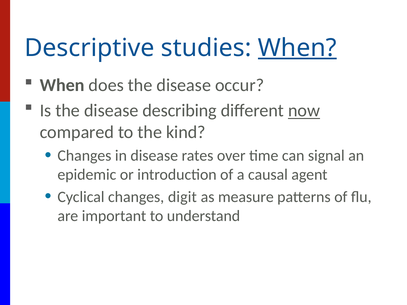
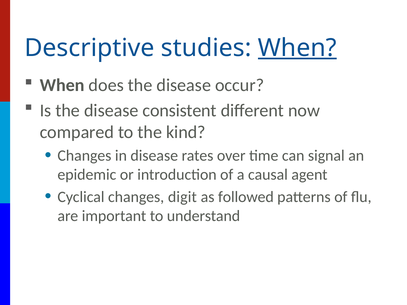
describing: describing -> consistent
now underline: present -> none
measure: measure -> followed
